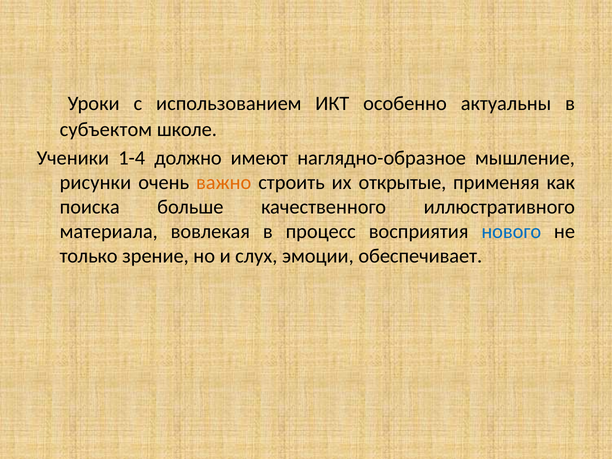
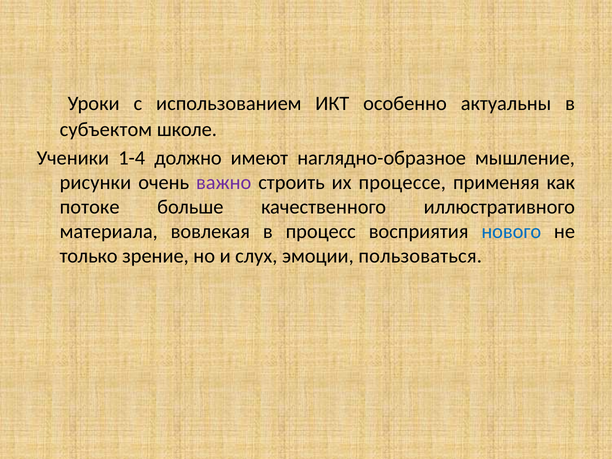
важно colour: orange -> purple
открытые: открытые -> процессе
поиска: поиска -> потоке
обеспечивает: обеспечивает -> пользоваться
